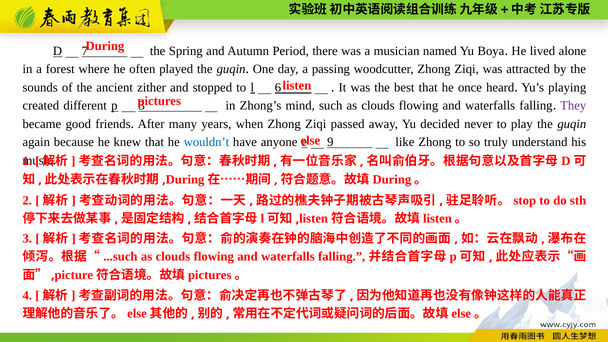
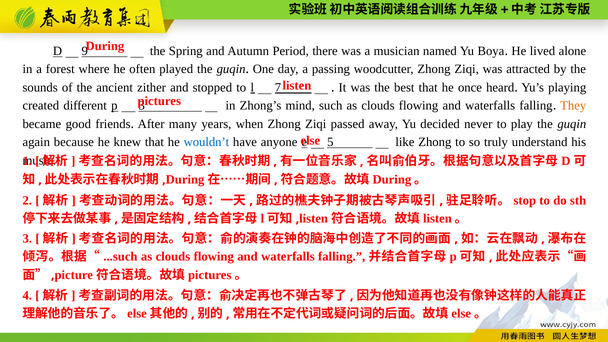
7: 7 -> 9
6: 6 -> 7
They colour: purple -> orange
9: 9 -> 5
